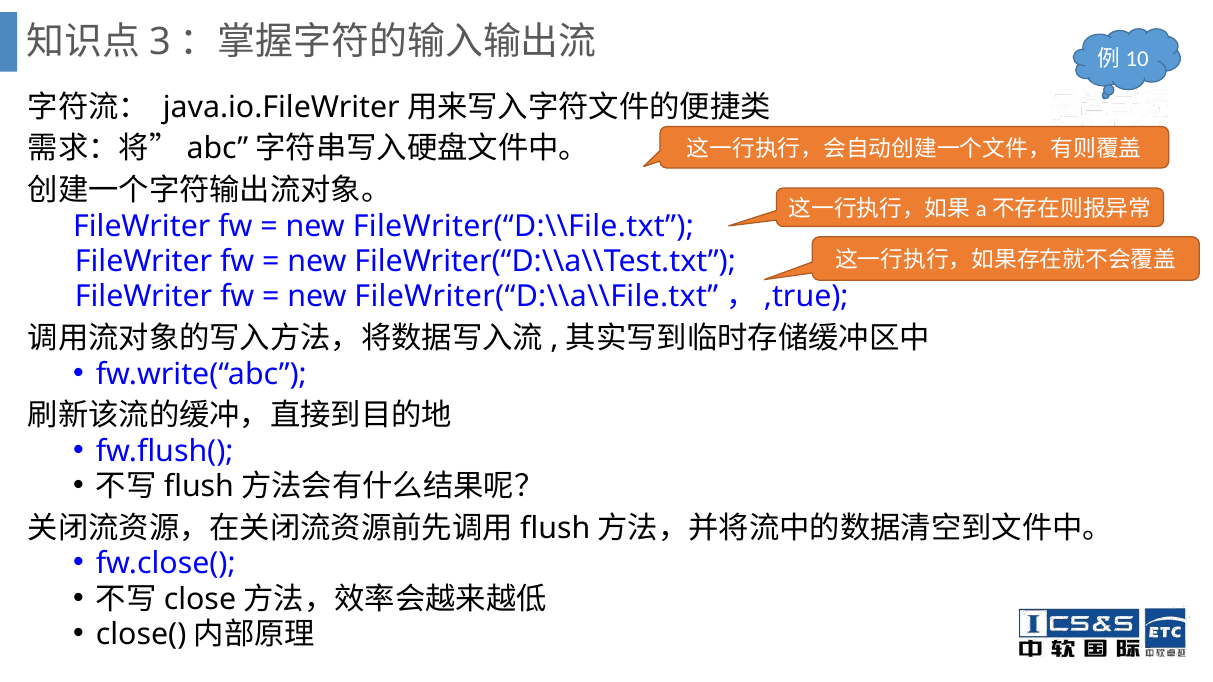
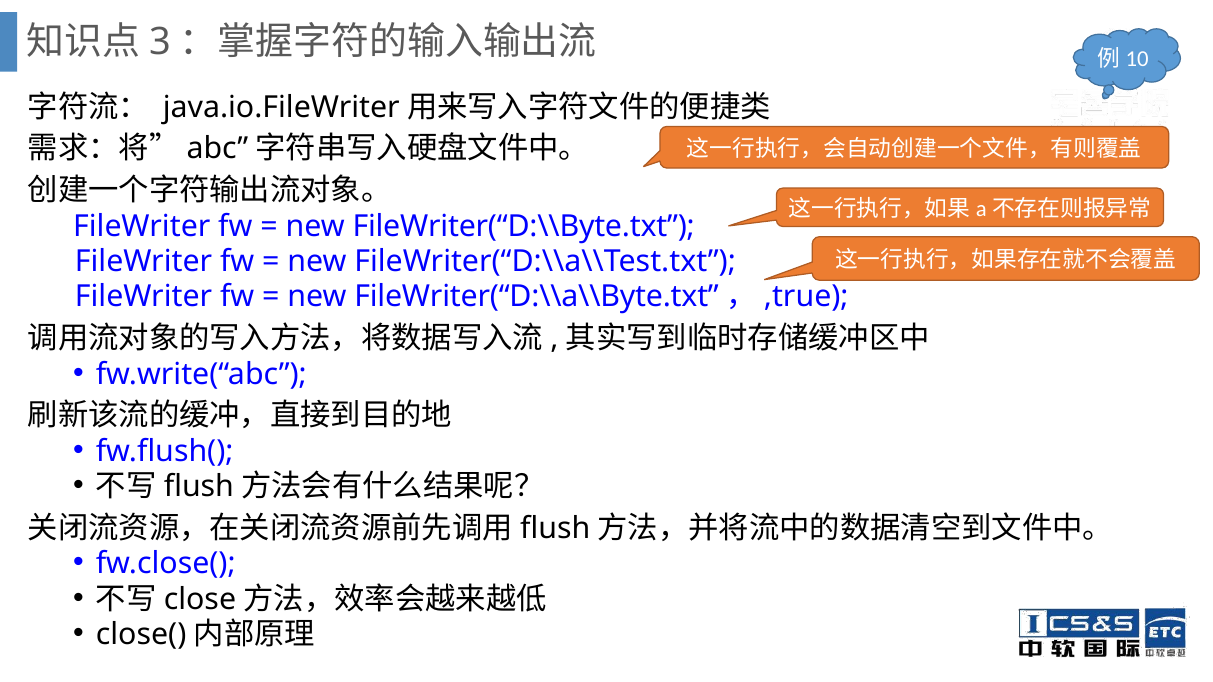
FileWriter(“D:\\File.txt: FileWriter(“D:\\File.txt -> FileWriter(“D:\\Byte.txt
FileWriter(“D:\\a\\File.txt: FileWriter(“D:\\a\\File.txt -> FileWriter(“D:\\a\\Byte.txt
